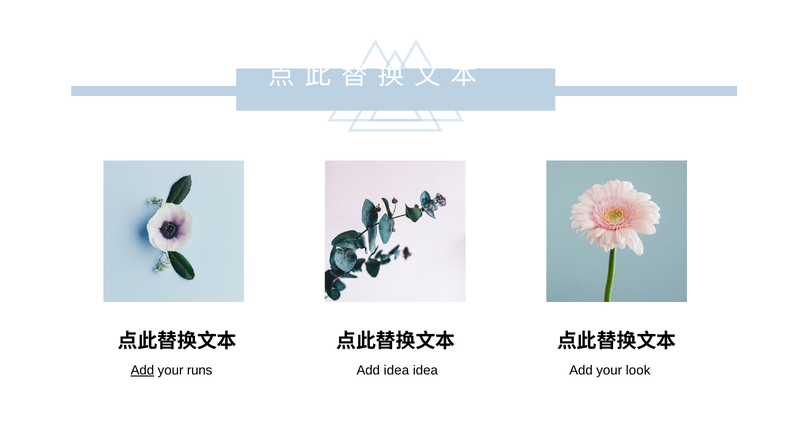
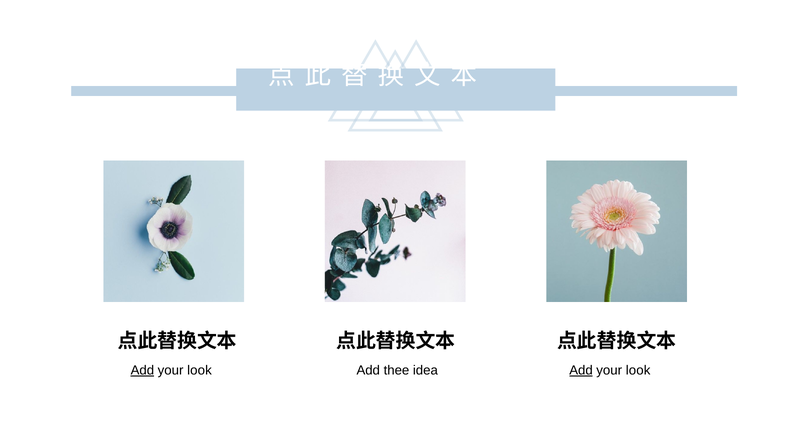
runs at (200, 370): runs -> look
Add idea: idea -> thee
Add at (581, 370) underline: none -> present
